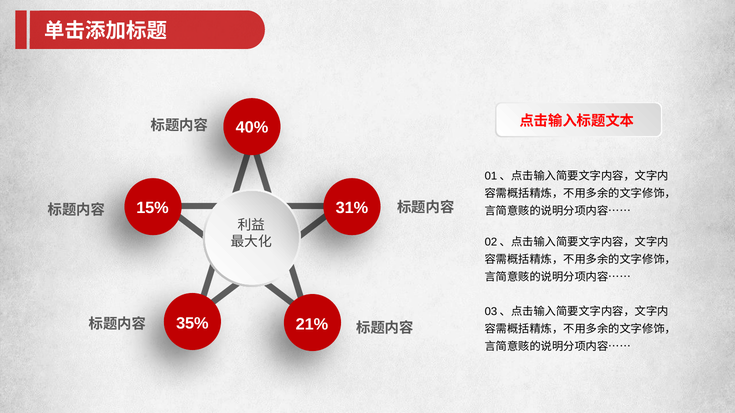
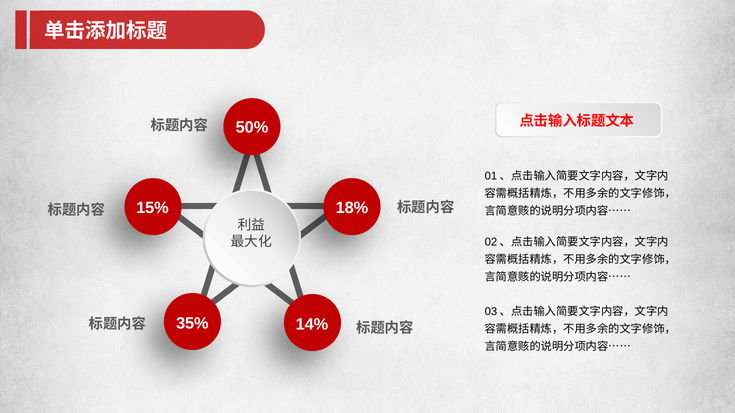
40%: 40% -> 50%
31%: 31% -> 18%
21%: 21% -> 14%
